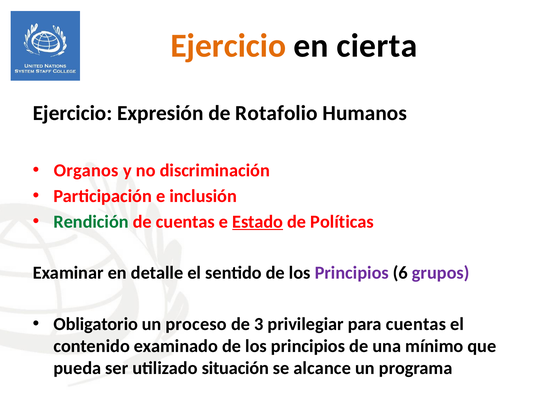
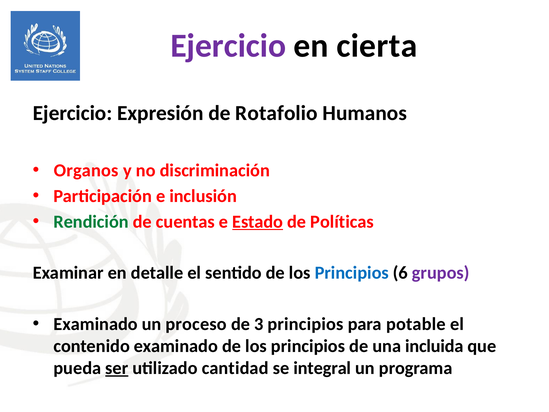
Ejercicio at (228, 46) colour: orange -> purple
Principios at (352, 273) colour: purple -> blue
Obligatorio at (96, 324): Obligatorio -> Examinado
3 privilegiar: privilegiar -> principios
para cuentas: cuentas -> potable
mínimo: mínimo -> incluida
ser underline: none -> present
situación: situación -> cantidad
alcance: alcance -> integral
